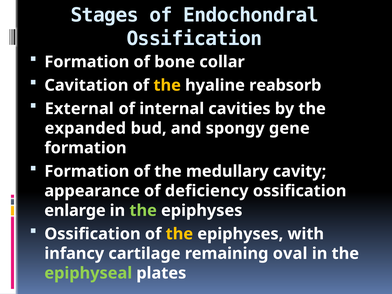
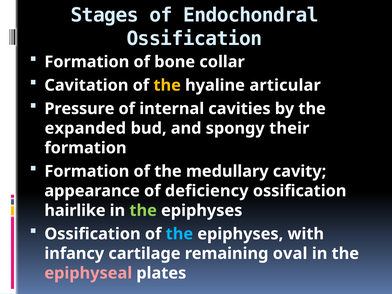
reabsorb: reabsorb -> articular
External: External -> Pressure
gene: gene -> their
enlarge: enlarge -> hairlike
the at (179, 234) colour: yellow -> light blue
epiphyseal colour: light green -> pink
